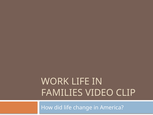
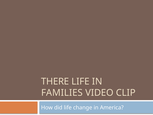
WORK: WORK -> THERE
